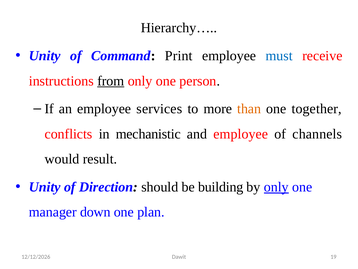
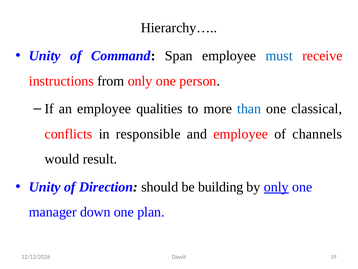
Print: Print -> Span
from underline: present -> none
services: services -> qualities
than colour: orange -> blue
together: together -> classical
mechanistic: mechanistic -> responsible
